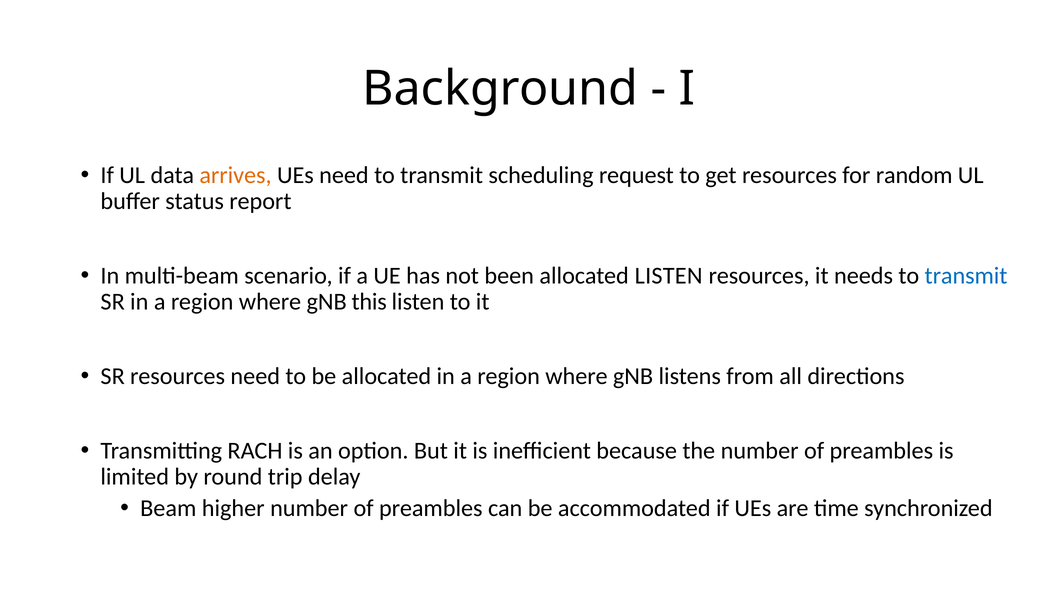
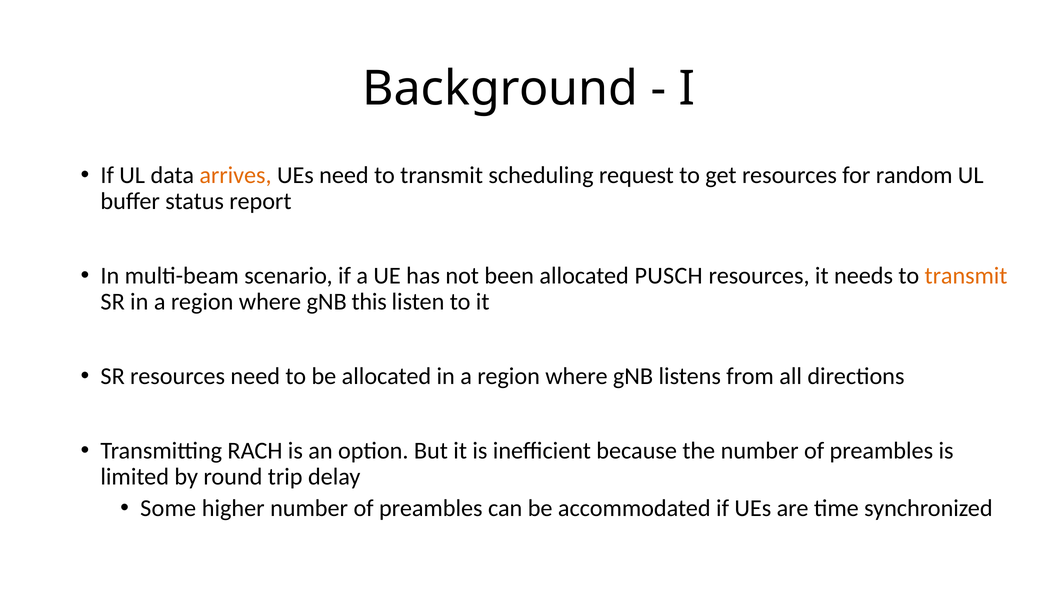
allocated LISTEN: LISTEN -> PUSCH
transmit at (966, 276) colour: blue -> orange
Beam: Beam -> Some
